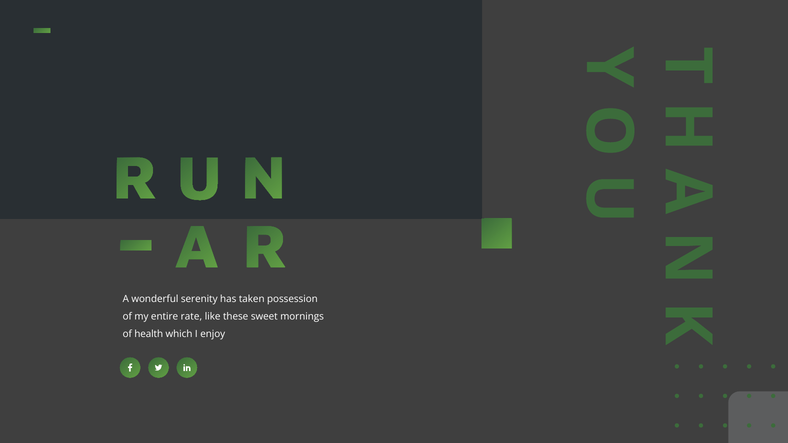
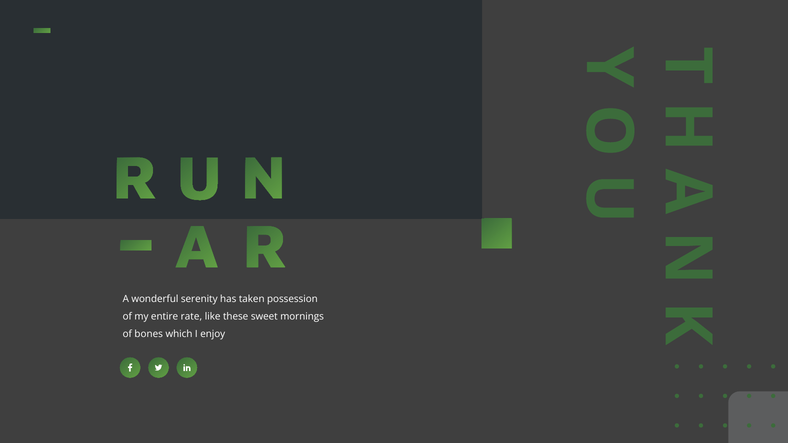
health: health -> bones
